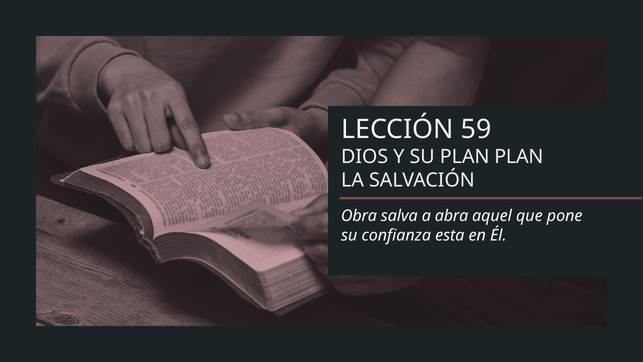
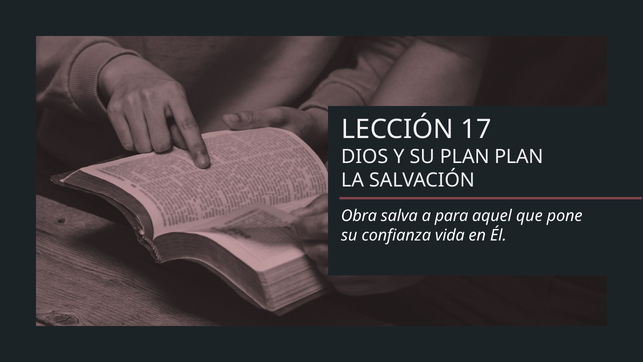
59: 59 -> 17
abra: abra -> para
esta: esta -> vida
